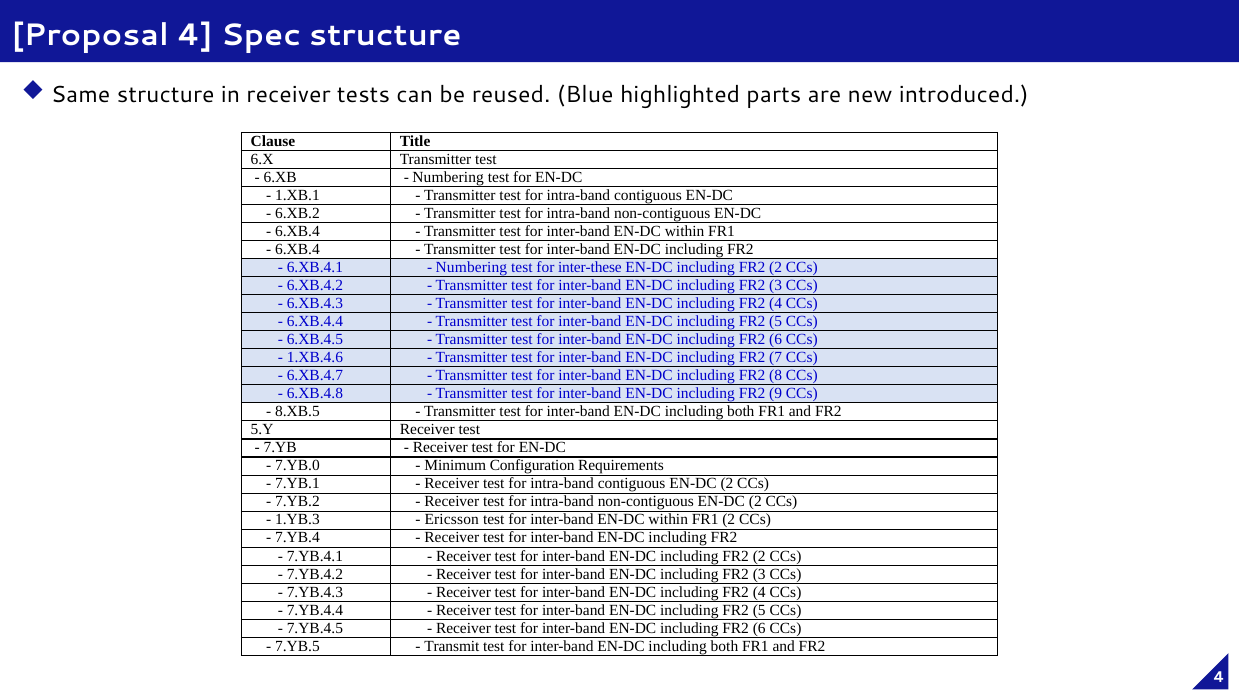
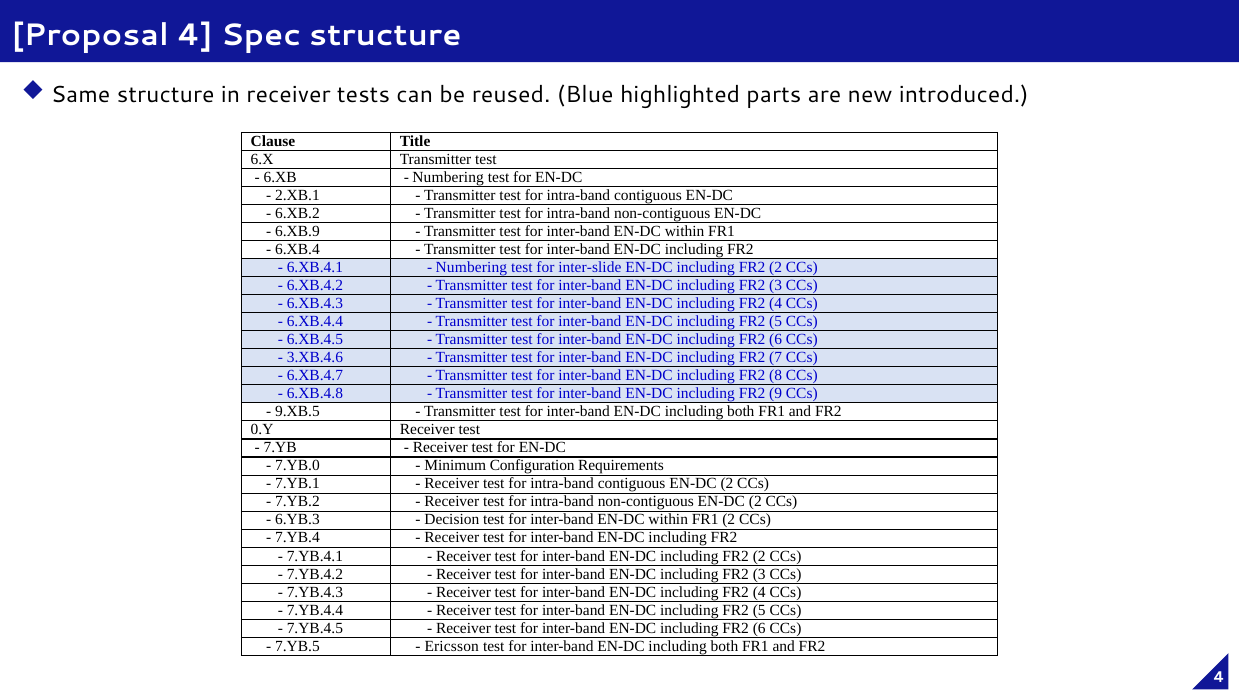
1.XB.1: 1.XB.1 -> 2.XB.1
6.XB.4 at (297, 231): 6.XB.4 -> 6.XB.9
inter-these: inter-these -> inter-slide
1.XB.4.6: 1.XB.4.6 -> 3.XB.4.6
8.XB.5: 8.XB.5 -> 9.XB.5
5.Y: 5.Y -> 0.Y
1.YB.3: 1.YB.3 -> 6.YB.3
Ericsson: Ericsson -> Decision
Transmit: Transmit -> Ericsson
